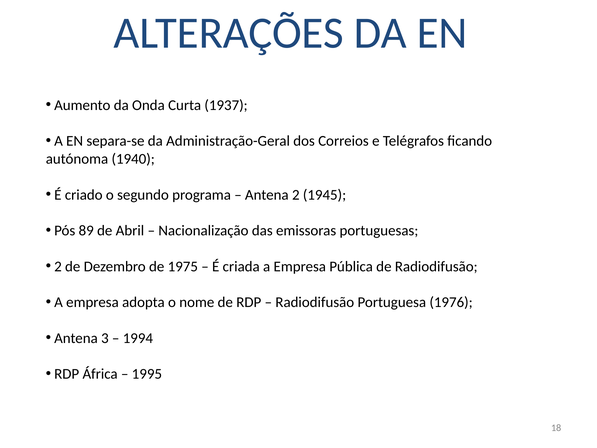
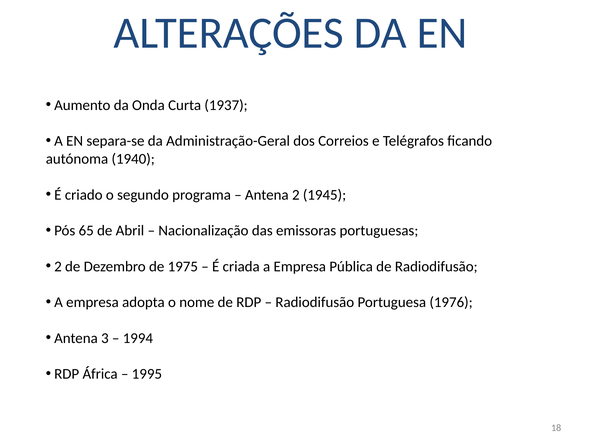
89: 89 -> 65
